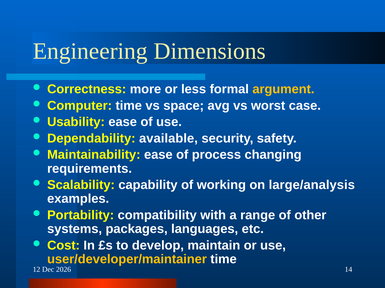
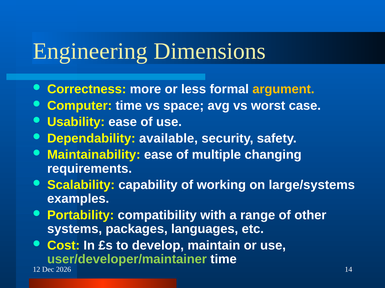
process: process -> multiple
large/analysis: large/analysis -> large/systems
user/developer/maintainer colour: yellow -> light green
